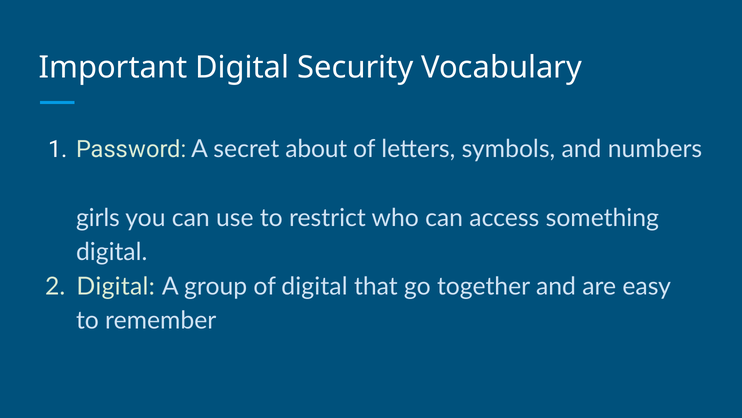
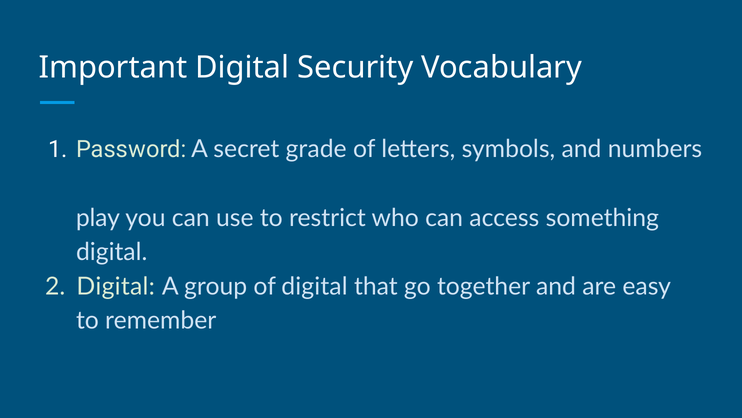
about: about -> grade
girls: girls -> play
